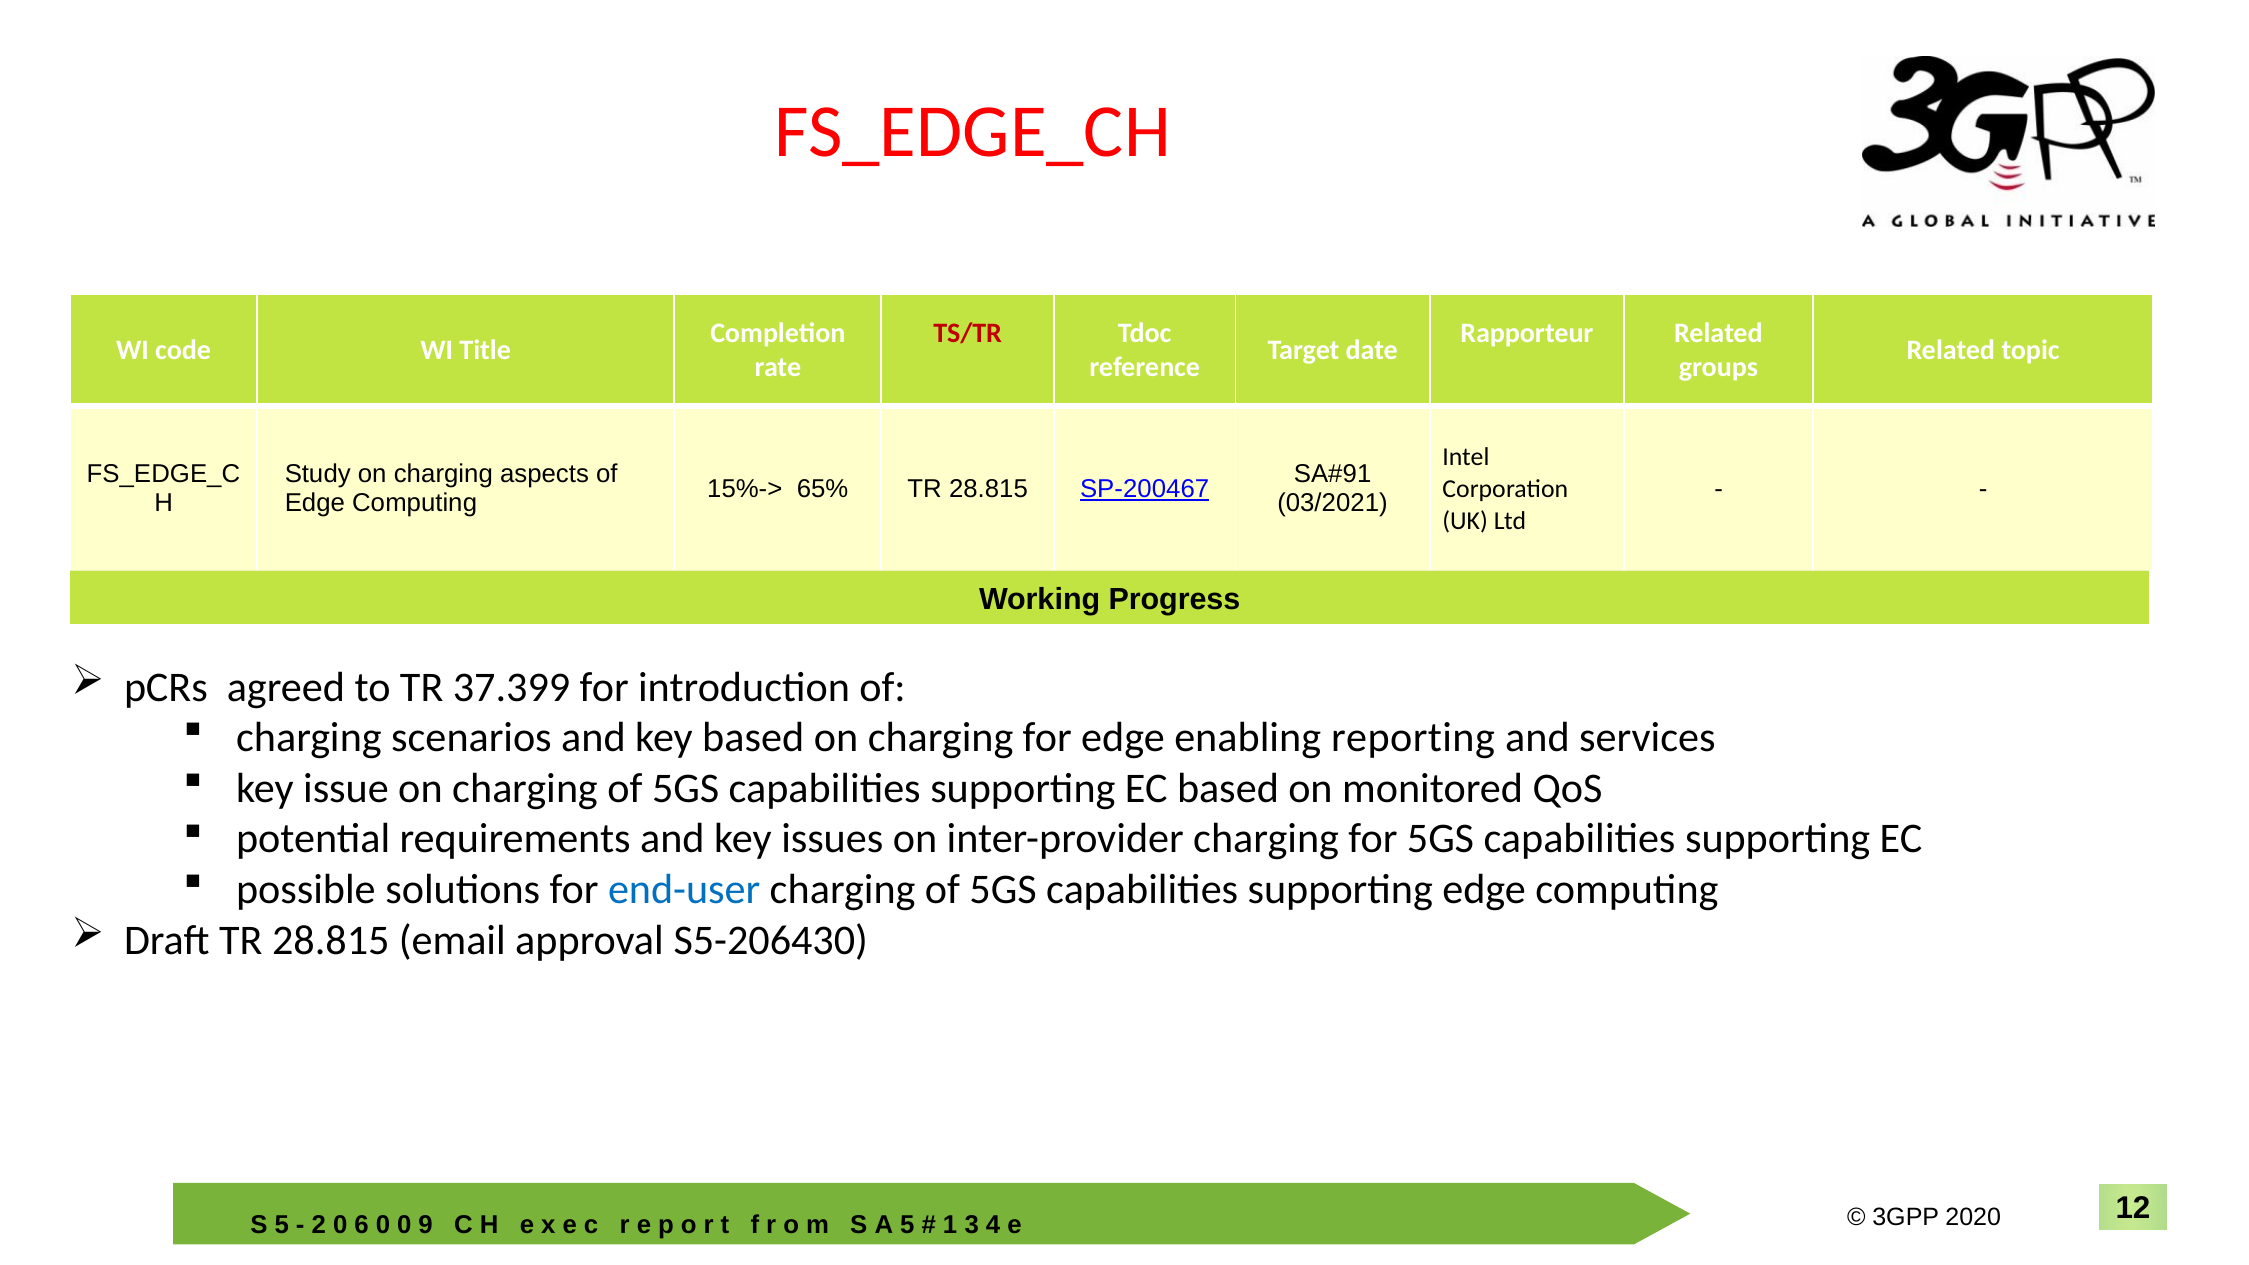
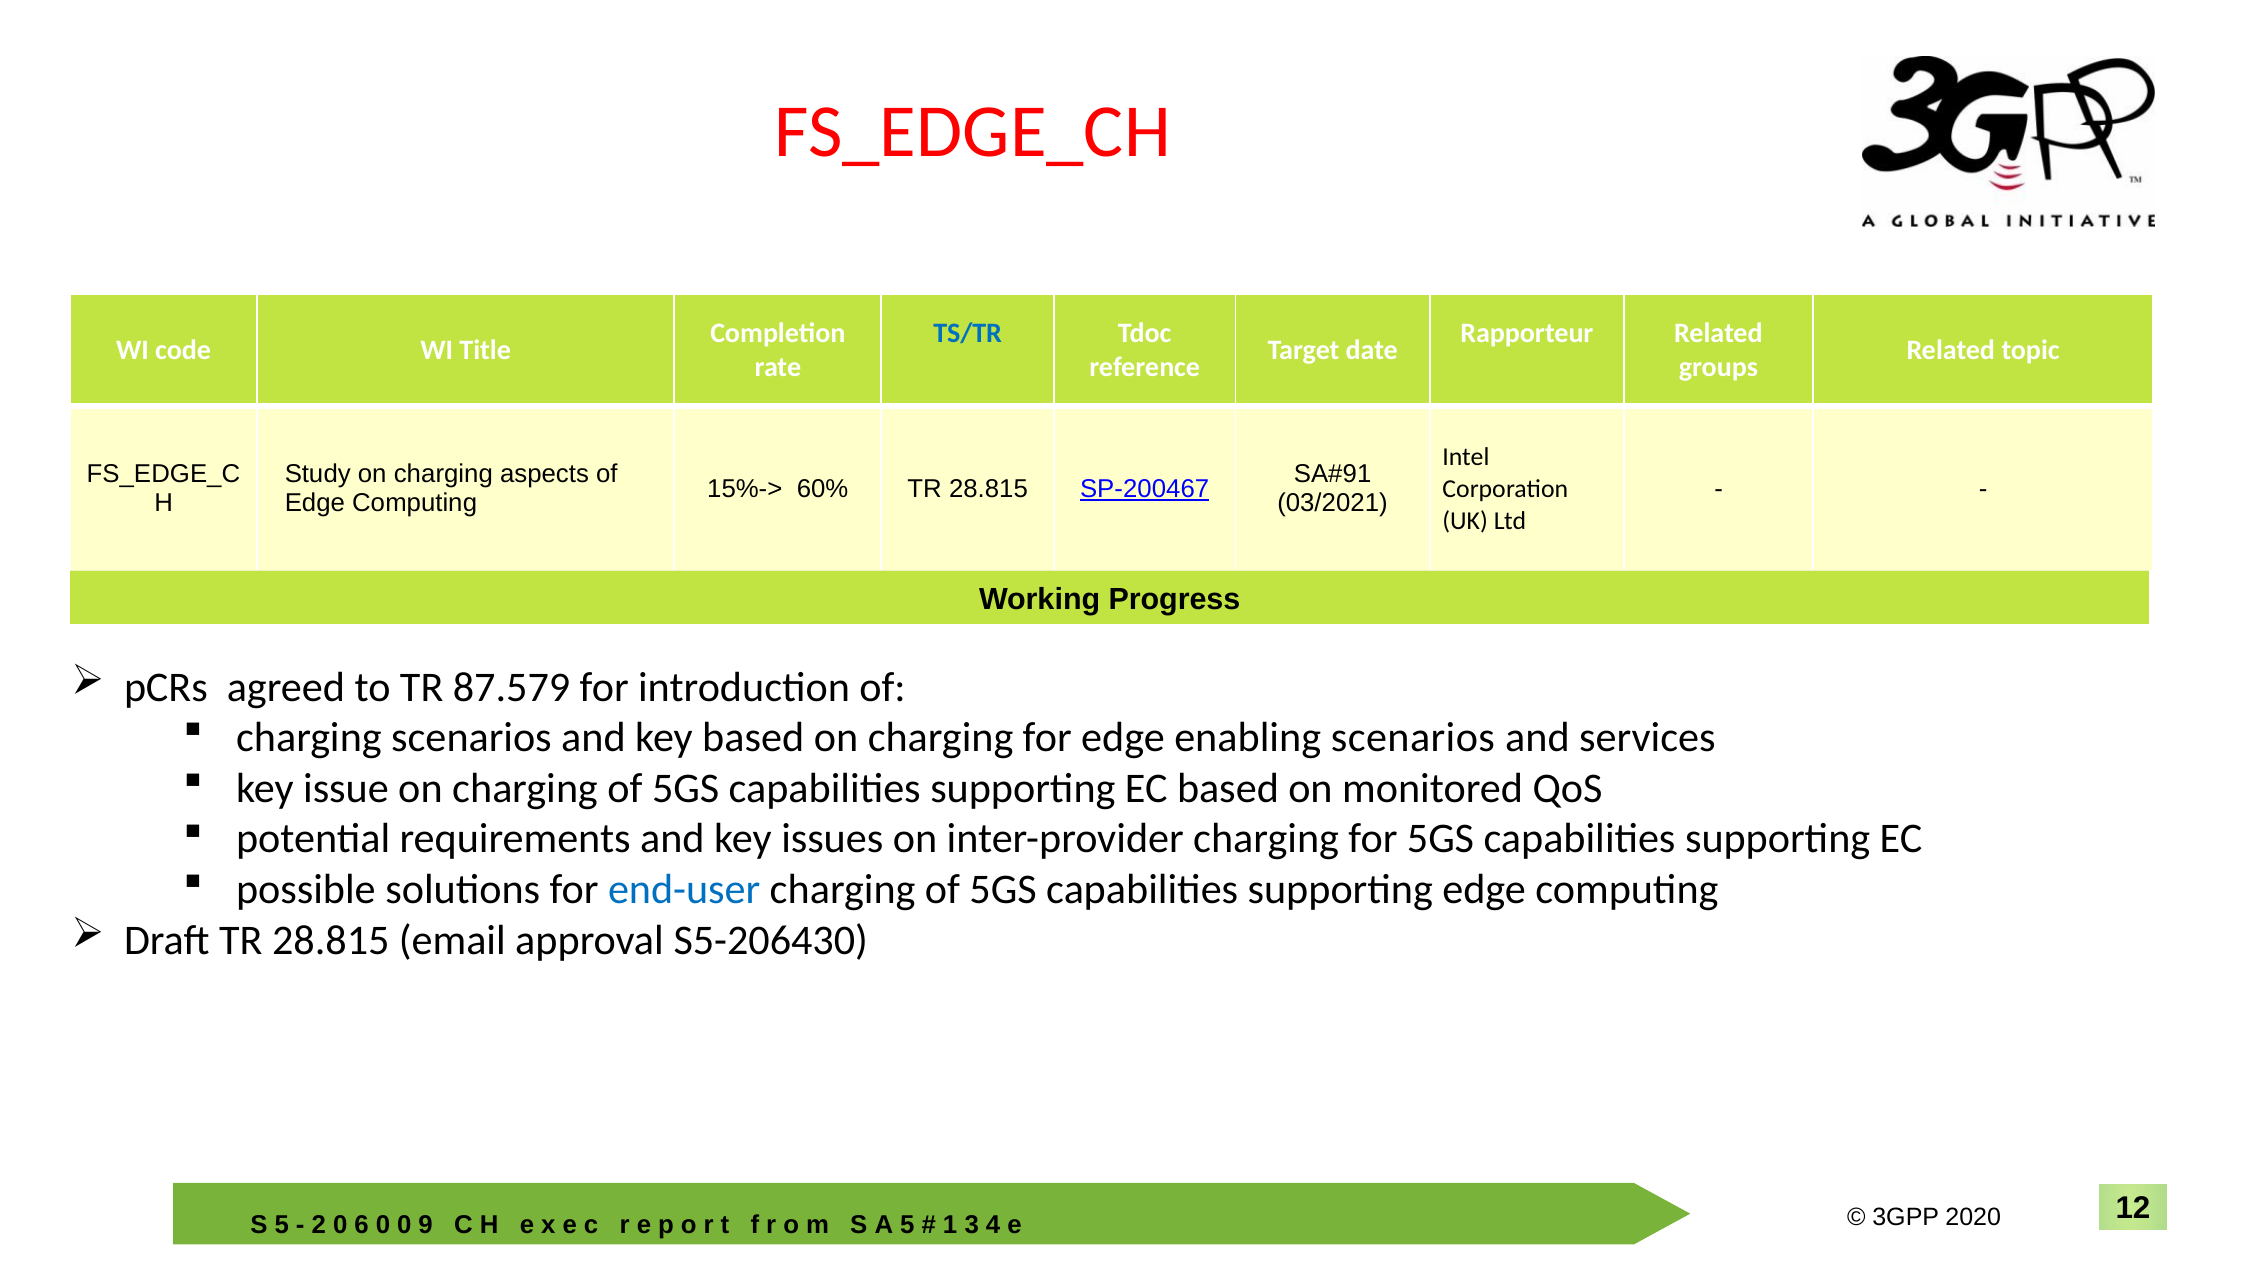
TS/TR colour: red -> blue
65%: 65% -> 60%
37.399: 37.399 -> 87.579
enabling reporting: reporting -> scenarios
